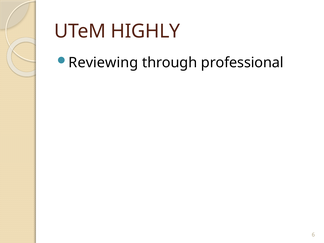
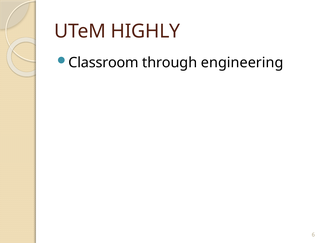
Reviewing: Reviewing -> Classroom
professional: professional -> engineering
